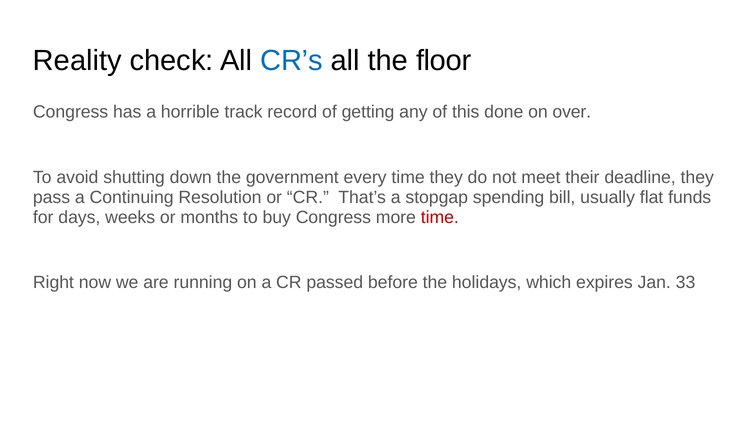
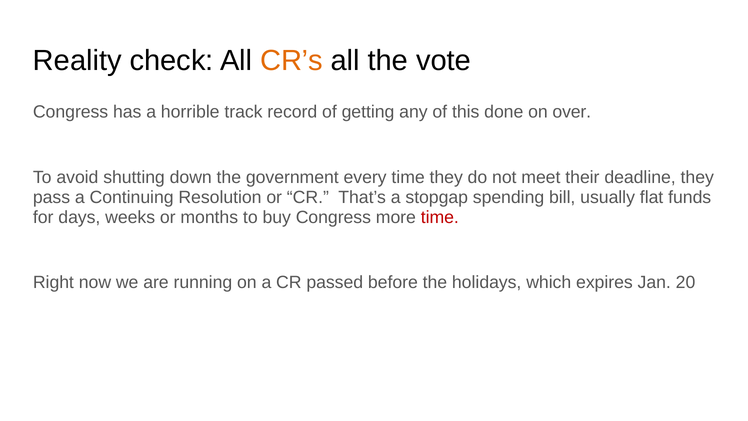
CR’s colour: blue -> orange
floor: floor -> vote
33: 33 -> 20
